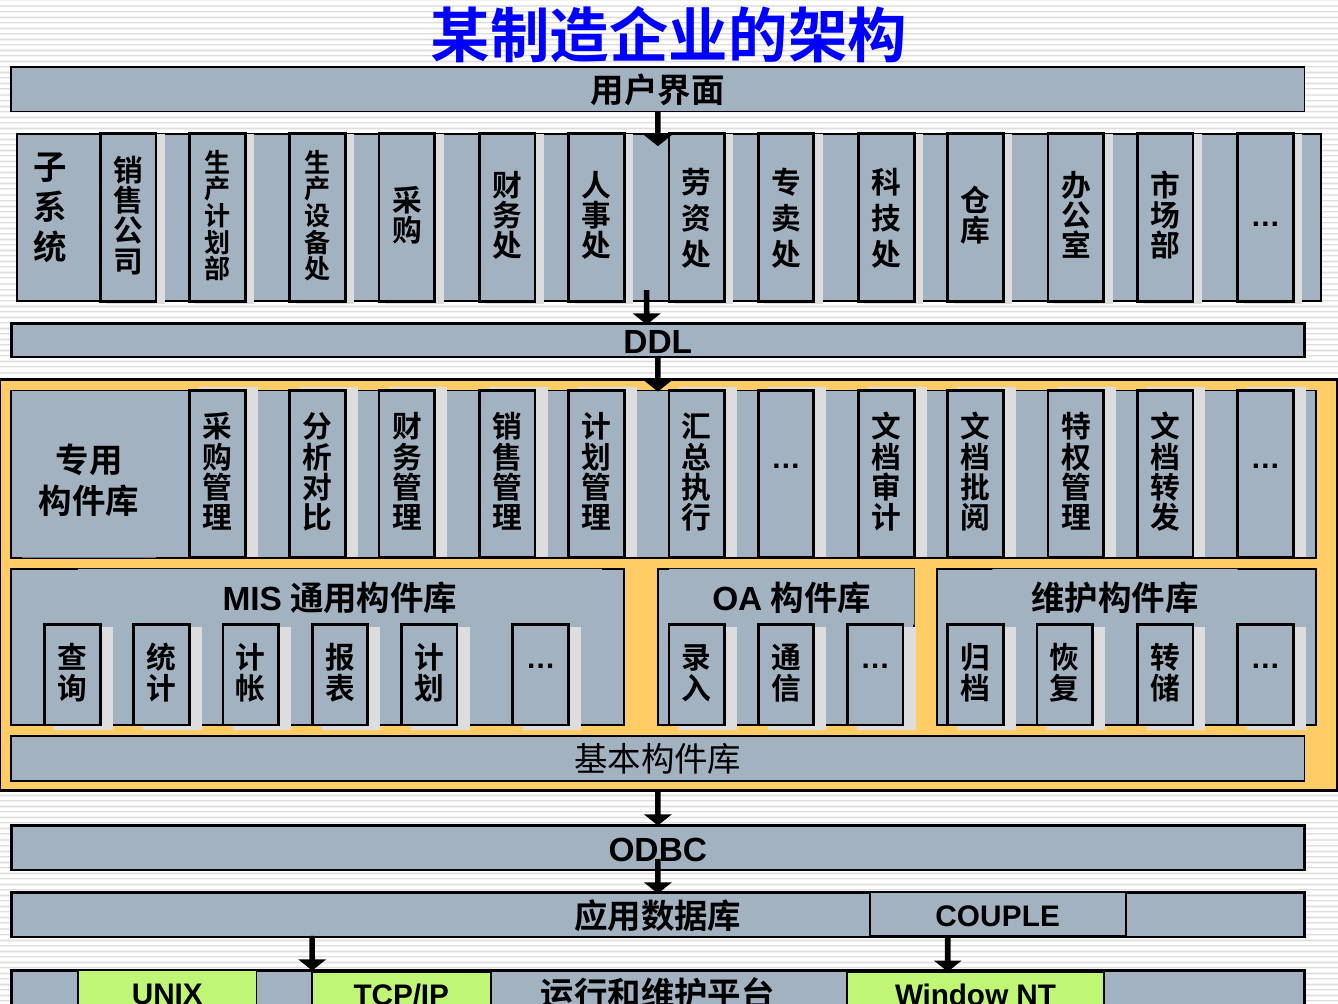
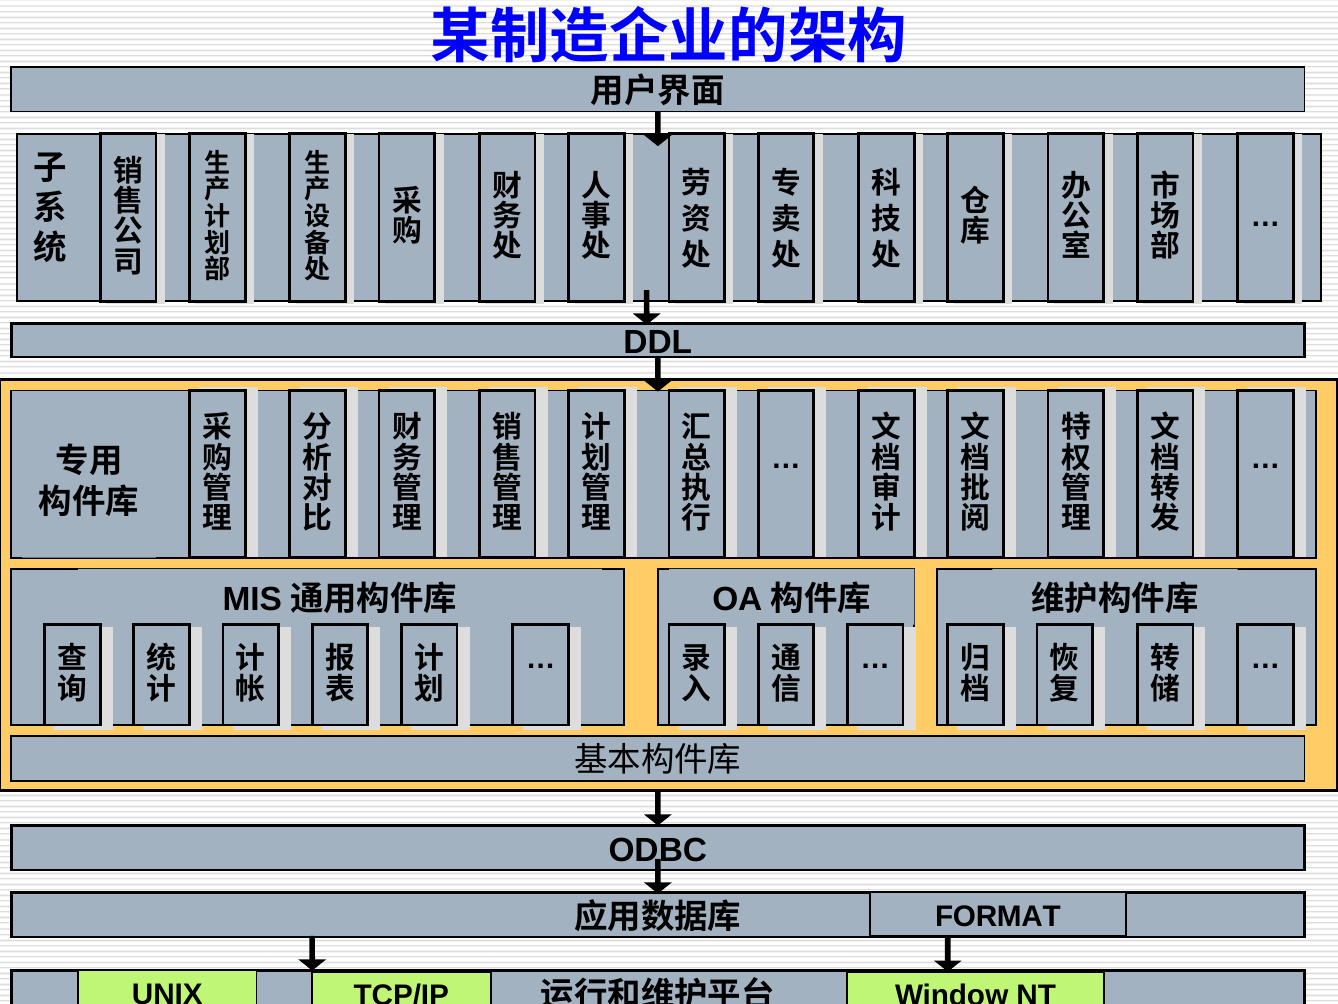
COUPLE: COUPLE -> FORMAT
